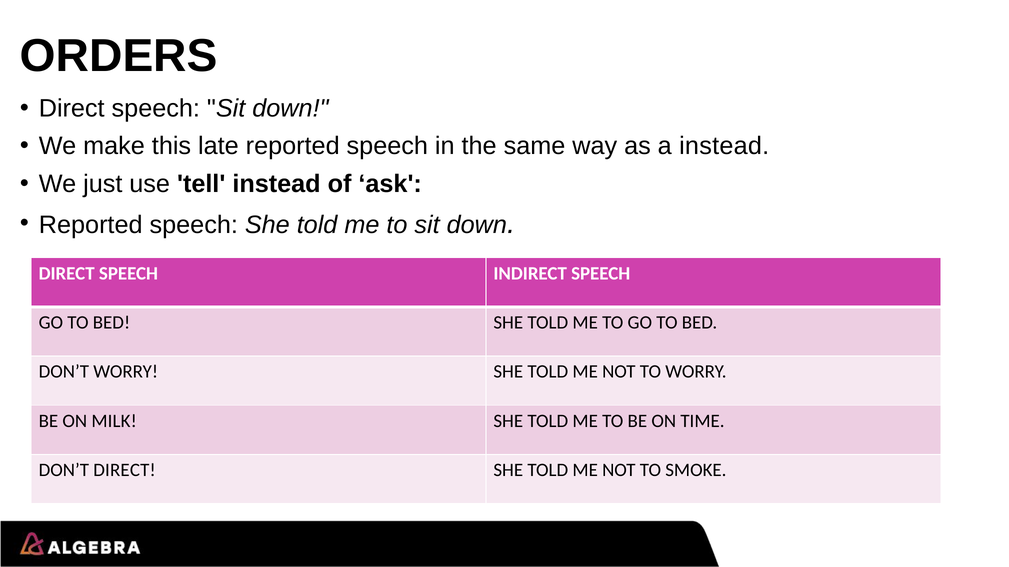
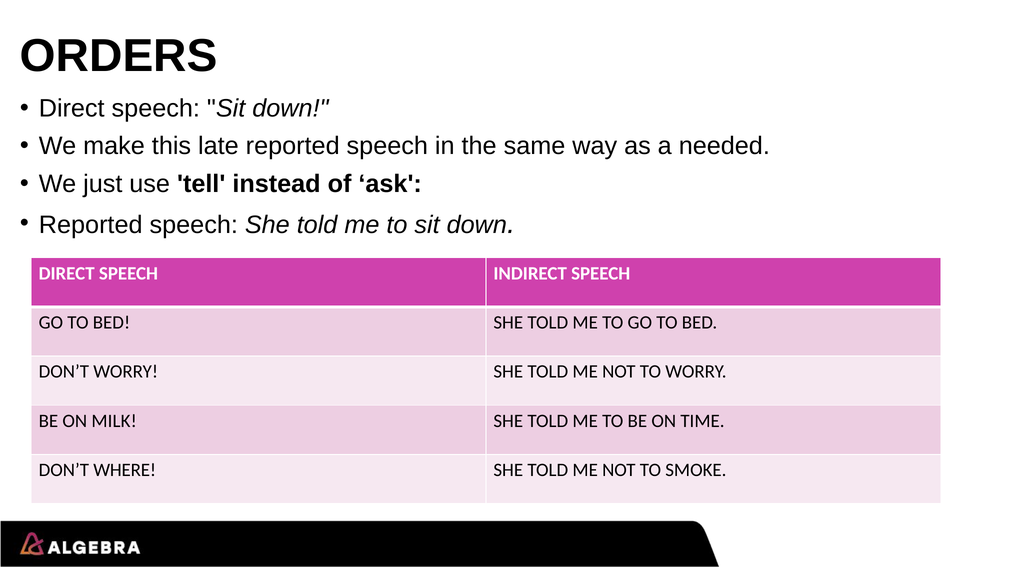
a instead: instead -> needed
DON’T DIRECT: DIRECT -> WHERE
